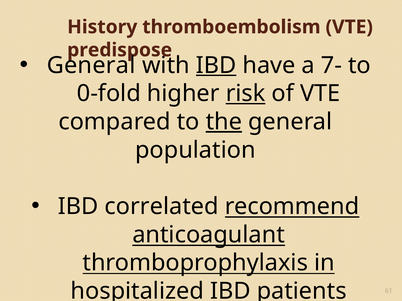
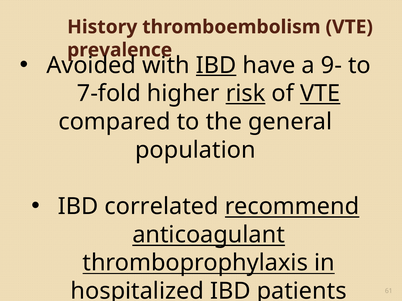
predispose: predispose -> prevalence
General at (91, 65): General -> Avoided
7-: 7- -> 9-
0-fold: 0-fold -> 7-fold
VTE at (320, 94) underline: none -> present
the underline: present -> none
